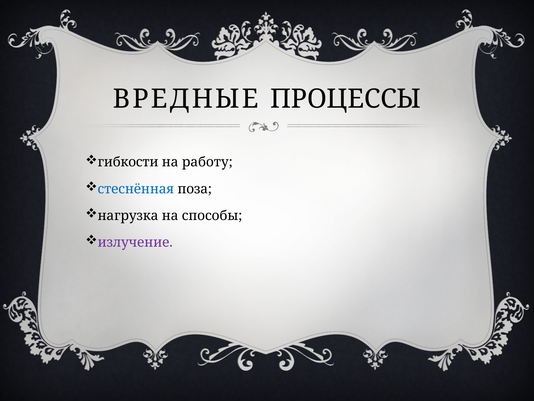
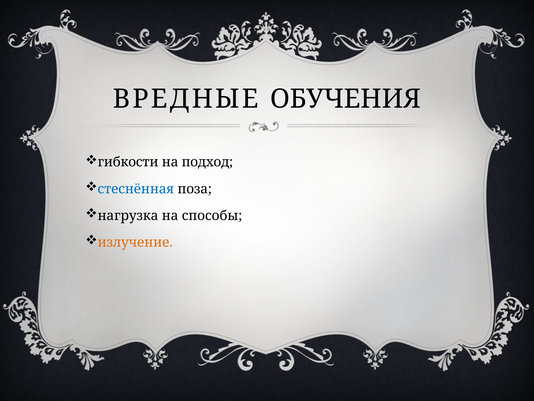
ПРОЦЕССЫ: ПРОЦЕССЫ -> ОБУЧЕНИЯ
работу: работу -> подход
излучение colour: purple -> orange
